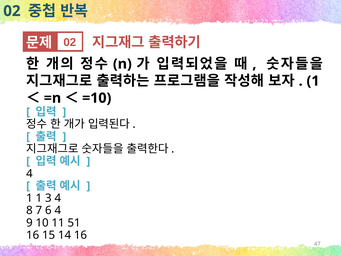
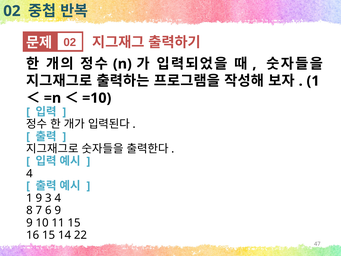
1 1: 1 -> 9
6 4: 4 -> 9
11 51: 51 -> 15
14 16: 16 -> 22
